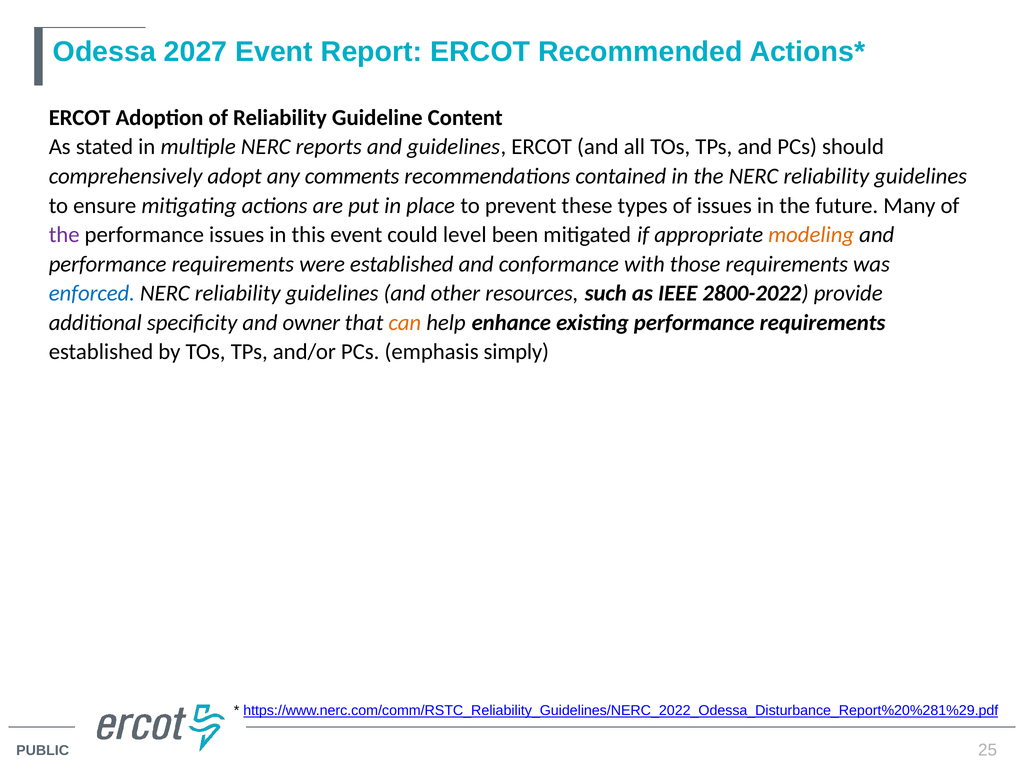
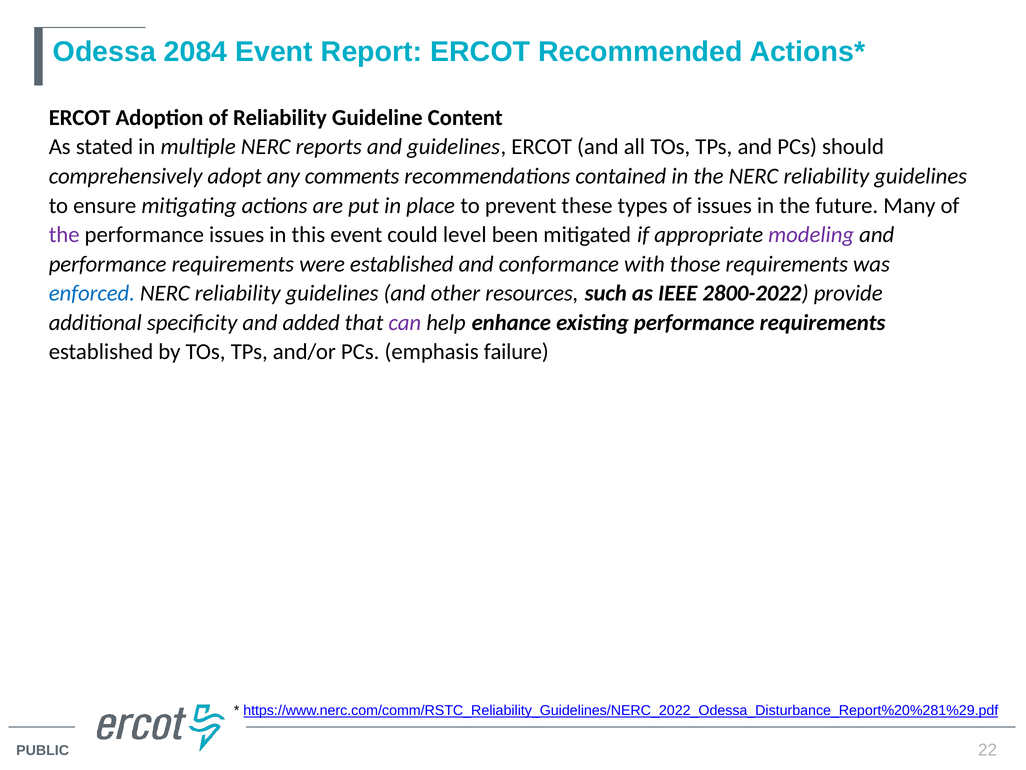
2027: 2027 -> 2084
modeling colour: orange -> purple
owner: owner -> added
can colour: orange -> purple
simply: simply -> failure
25: 25 -> 22
